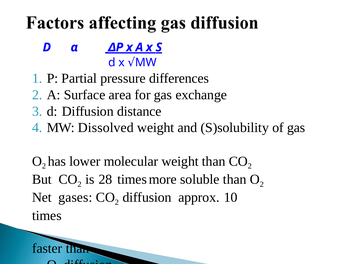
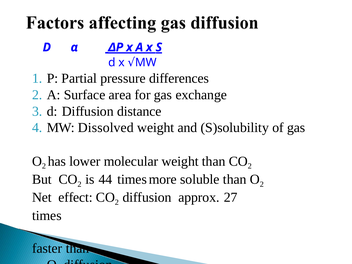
28: 28 -> 44
gases: gases -> effect
10: 10 -> 27
